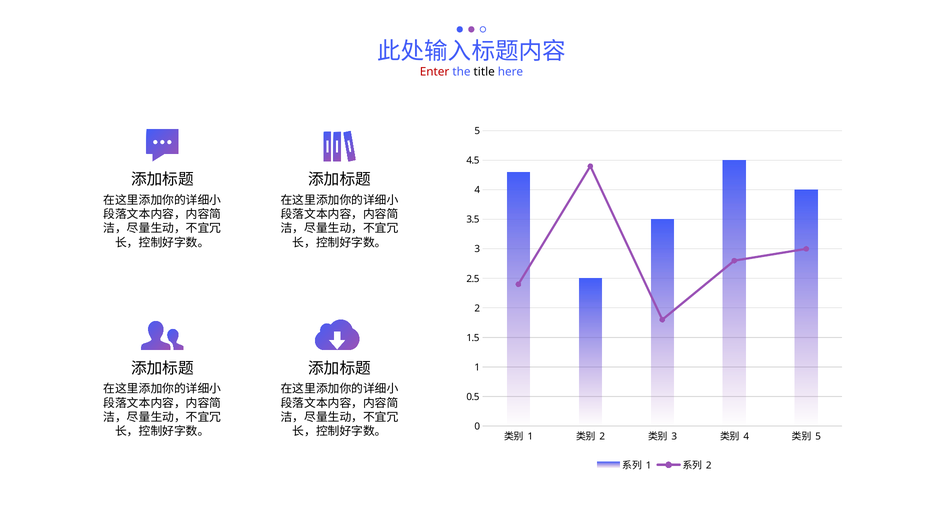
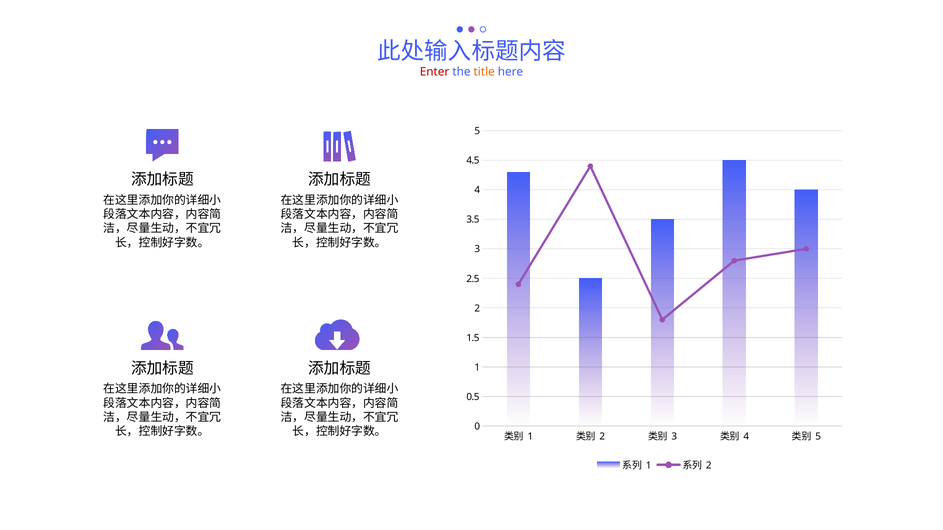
title colour: black -> orange
